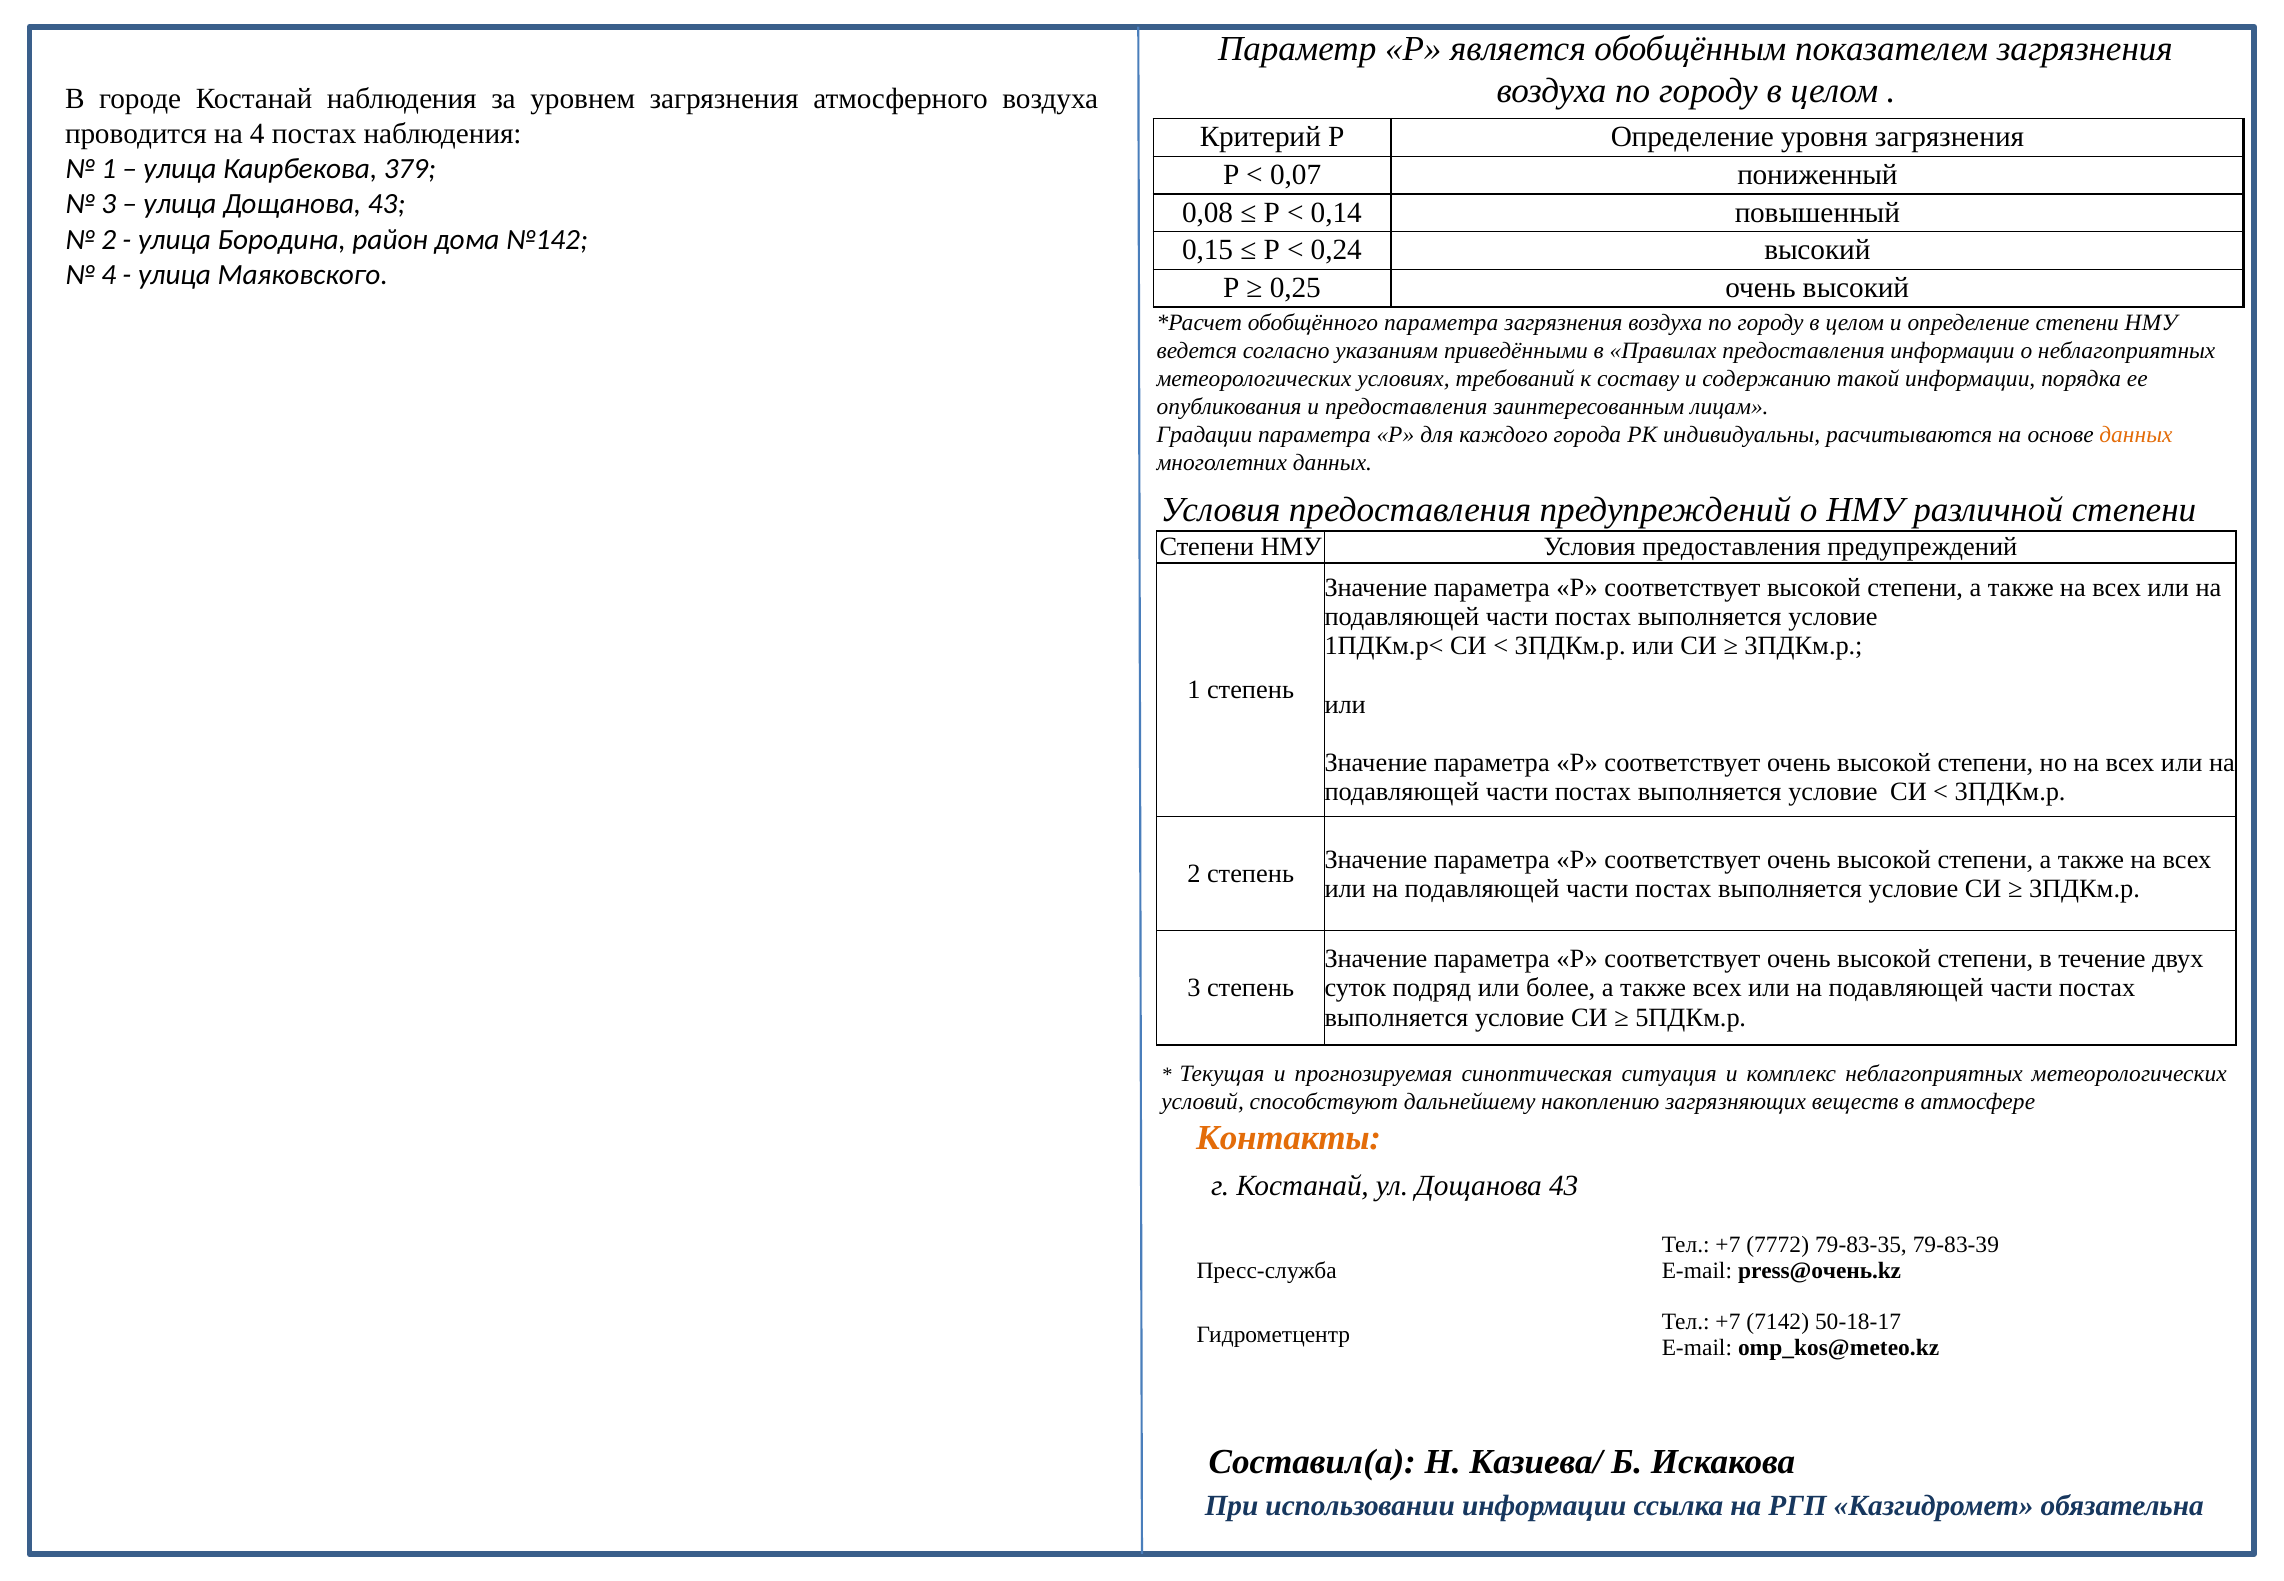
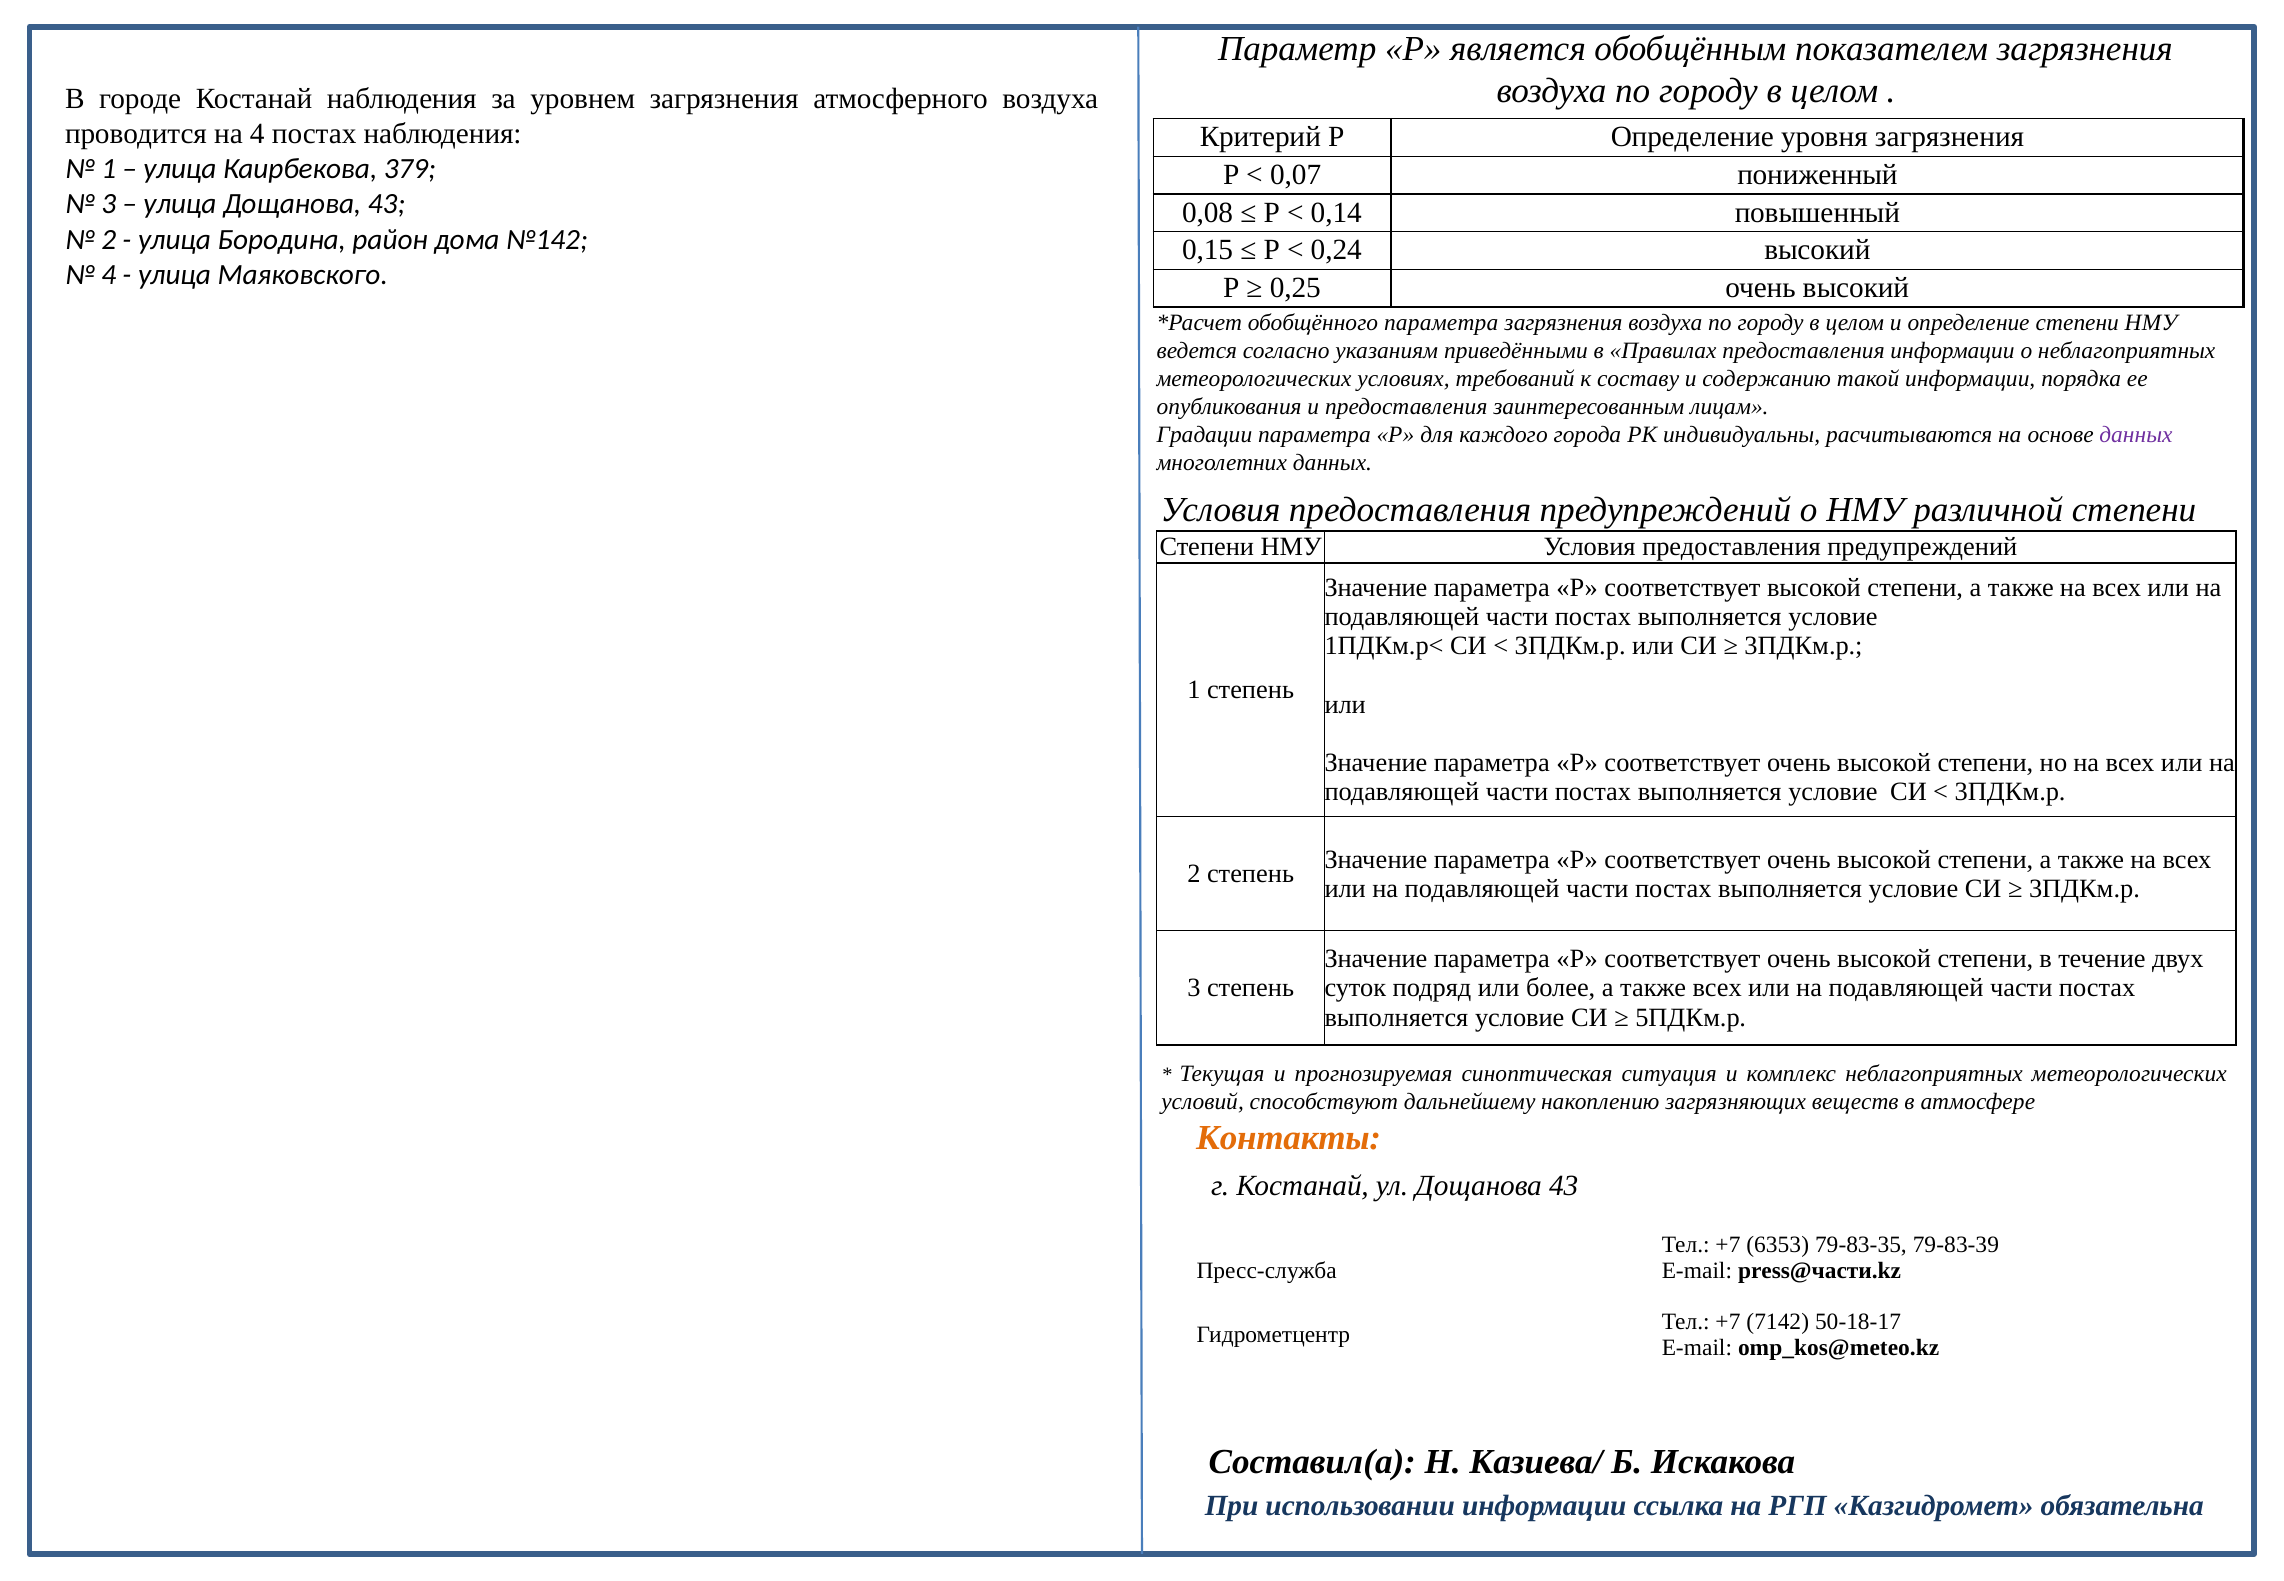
данных at (2136, 435) colour: orange -> purple
7772: 7772 -> 6353
press@очень.kz: press@очень.kz -> press@части.kz
